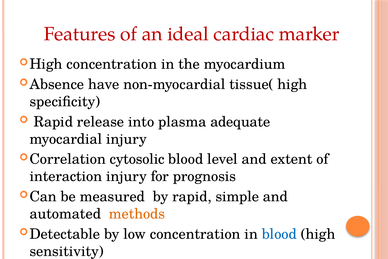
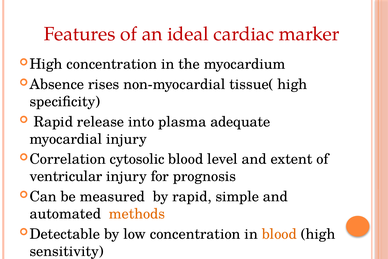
have: have -> rises
interaction: interaction -> ventricular
blood at (279, 234) colour: blue -> orange
